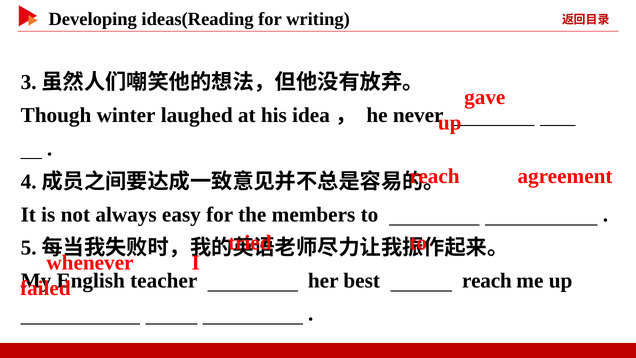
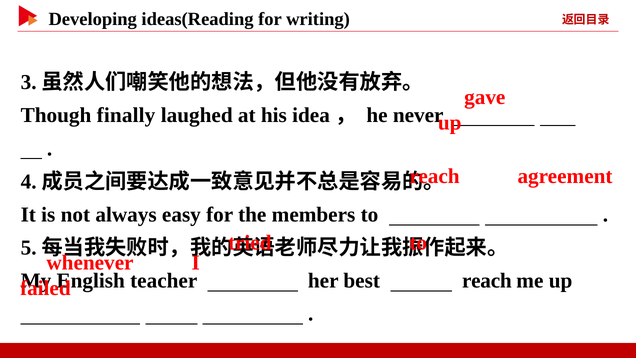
winter: winter -> finally
